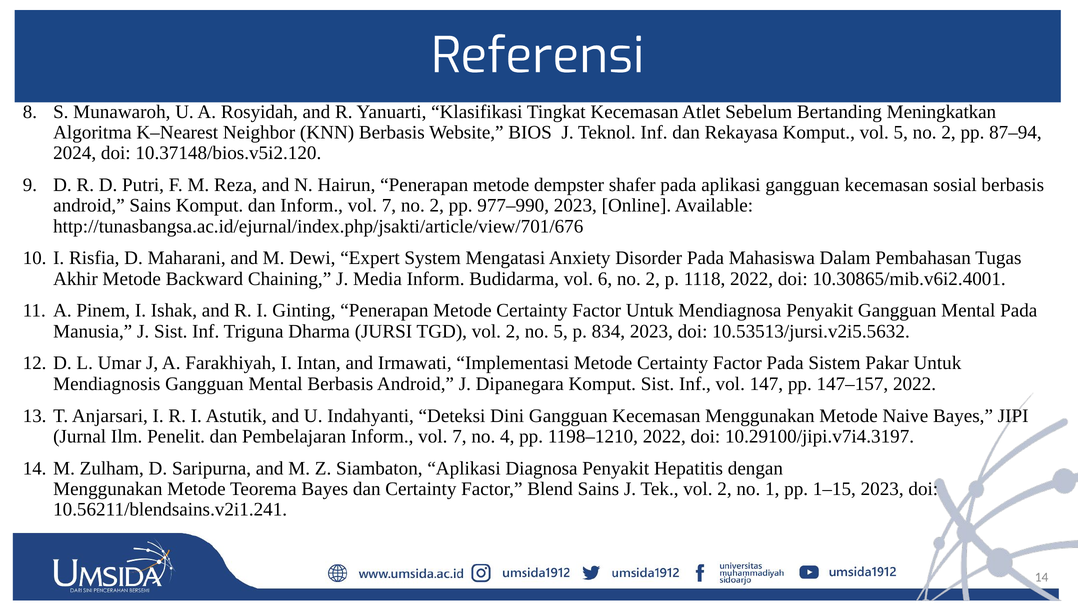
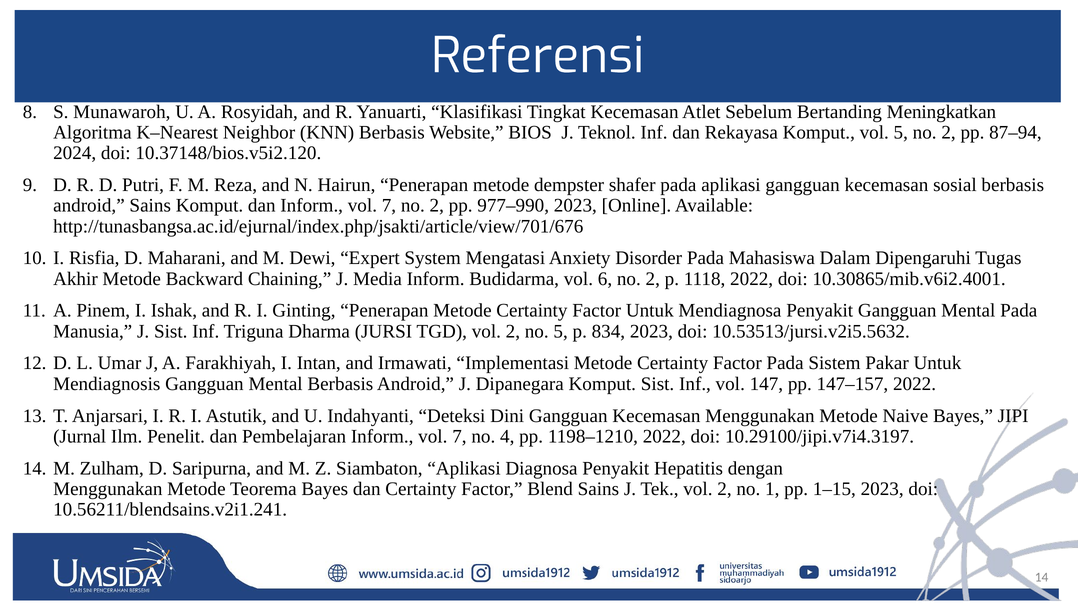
Pembahasan: Pembahasan -> Dipengaruhi
